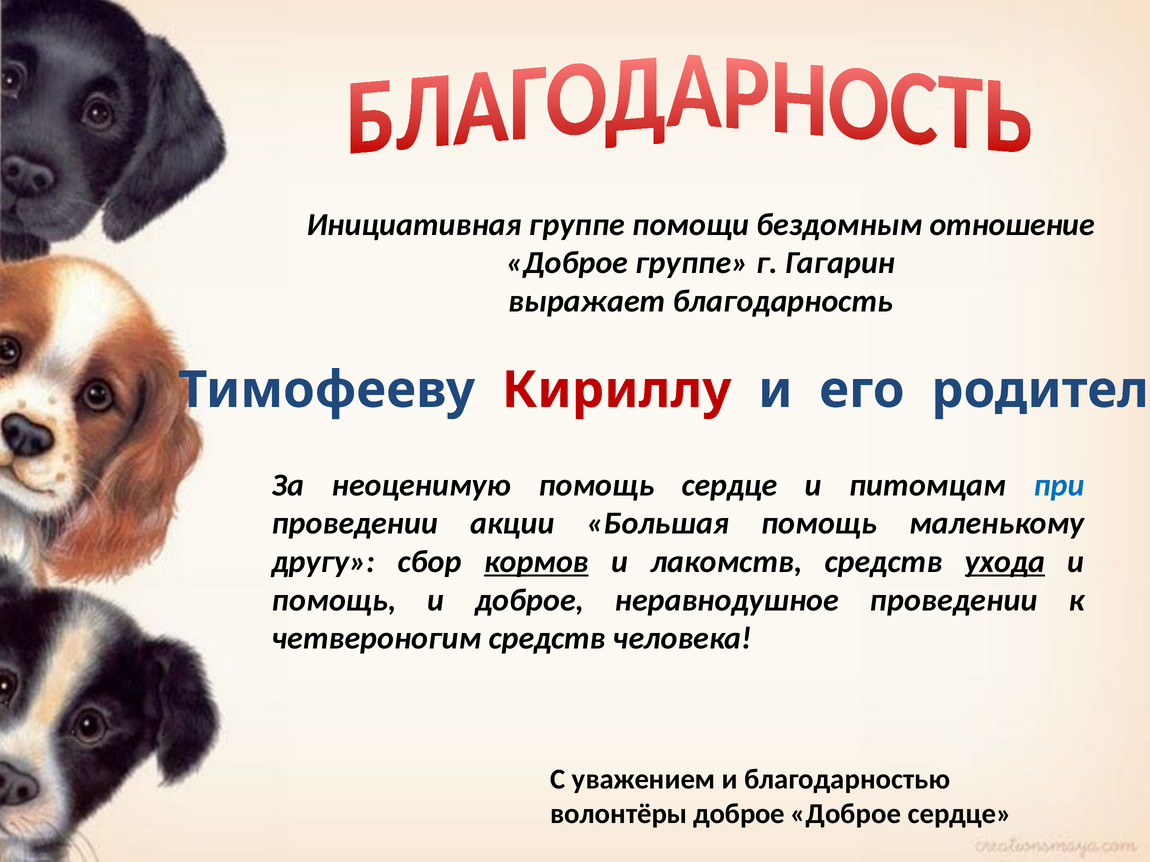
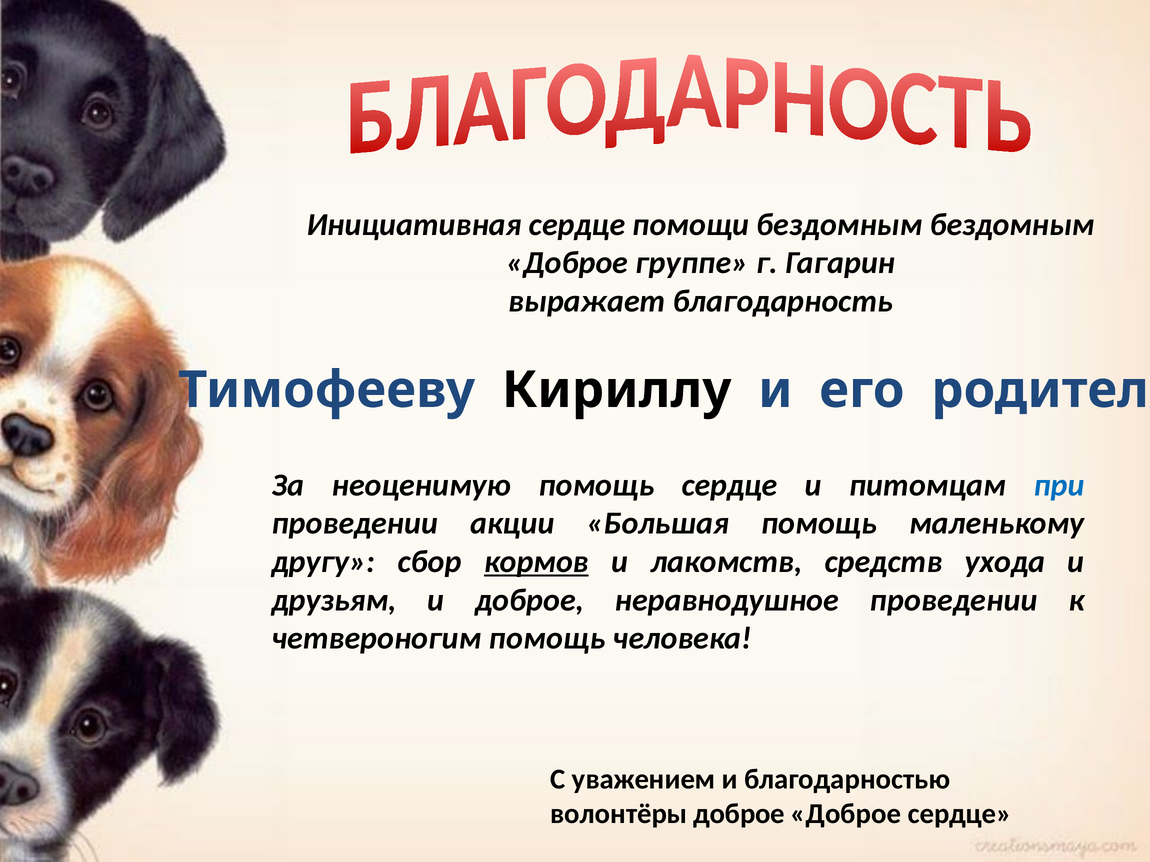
Инициативная группе: группе -> сердце
бездомным отношение: отношение -> бездомным
Кириллу colour: red -> black
ухода underline: present -> none
помощь at (334, 600): помощь -> друзьям
четвероногим средств: средств -> помощь
